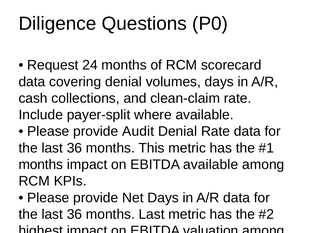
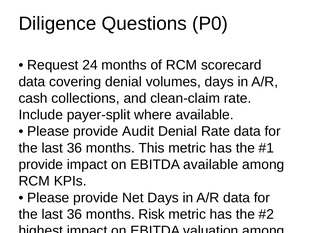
months at (41, 164): months -> provide
months Last: Last -> Risk
